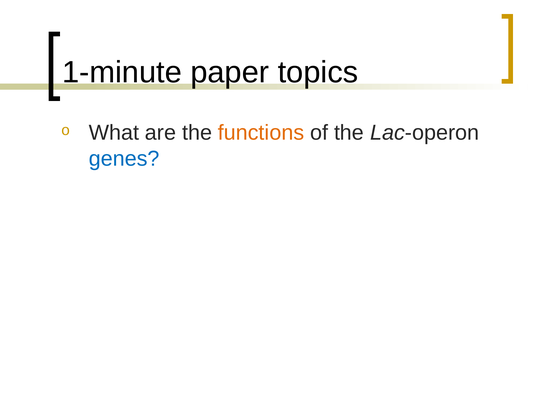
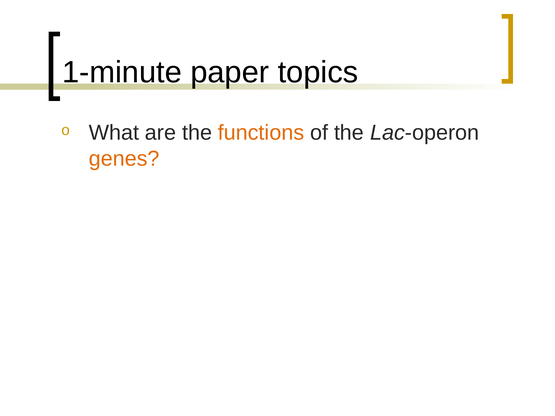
genes colour: blue -> orange
